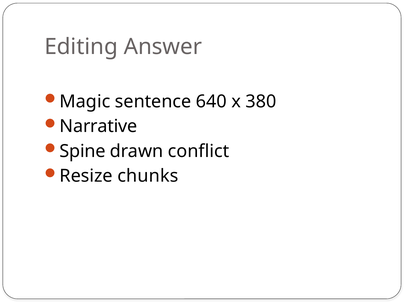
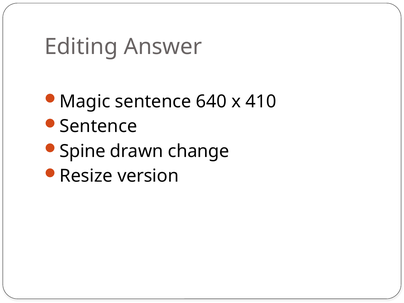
380: 380 -> 410
Narrative at (98, 126): Narrative -> Sentence
conflict: conflict -> change
chunks: chunks -> version
